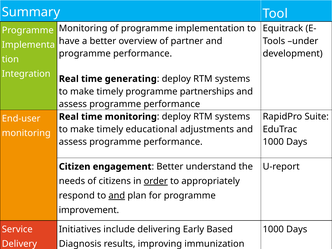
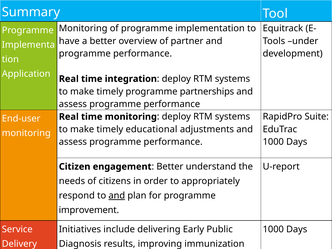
Integration: Integration -> Application
generating: generating -> integration
order underline: present -> none
Based: Based -> Public
